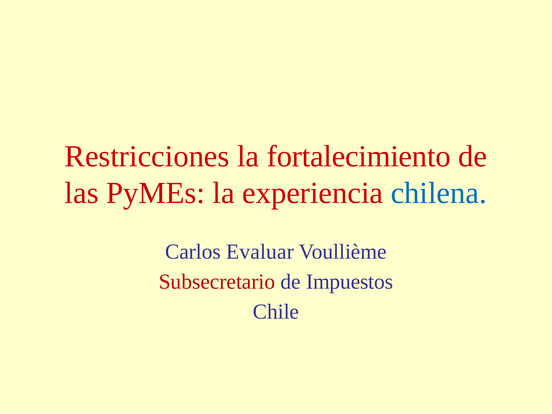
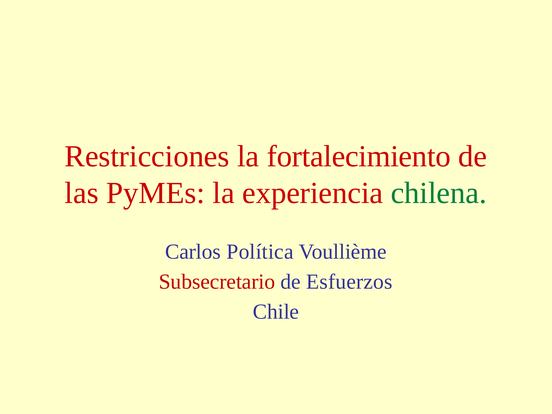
chilena colour: blue -> green
Evaluar: Evaluar -> Política
Impuestos: Impuestos -> Esfuerzos
